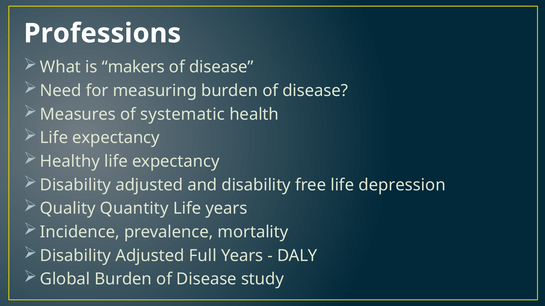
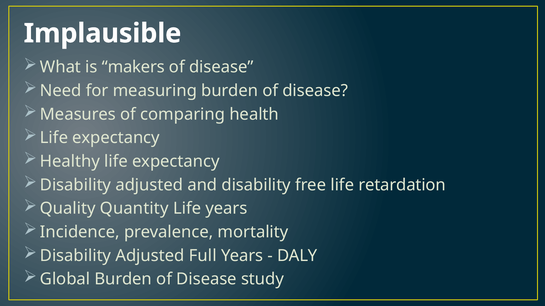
Professions: Professions -> Implausible
systematic: systematic -> comparing
depression: depression -> retardation
